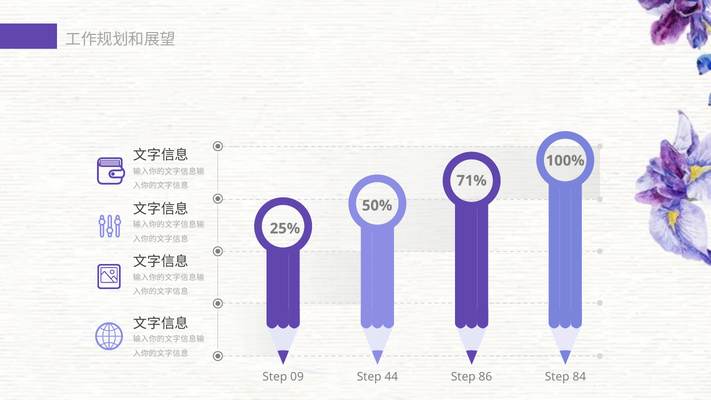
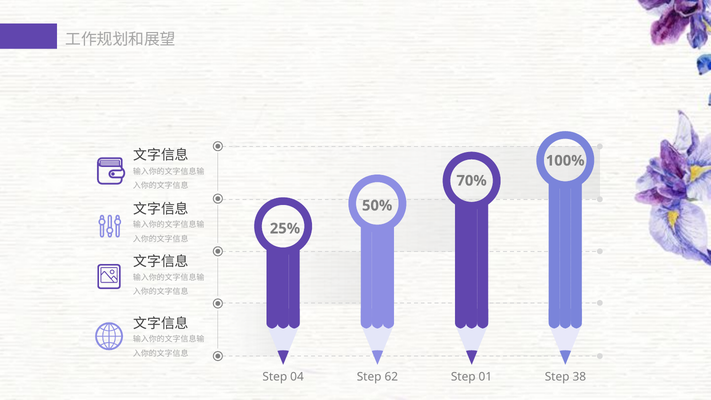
71%: 71% -> 70%
09: 09 -> 04
44: 44 -> 62
86: 86 -> 01
84: 84 -> 38
